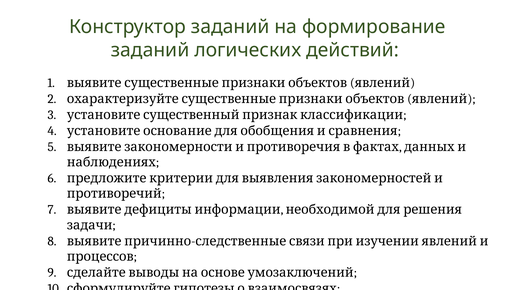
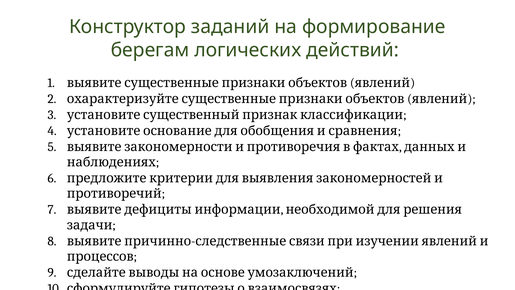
заданий at (150, 50): заданий -> берегам
